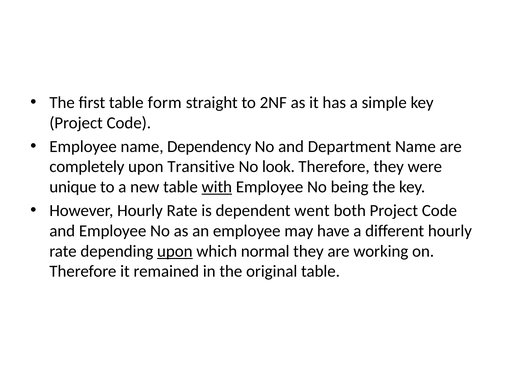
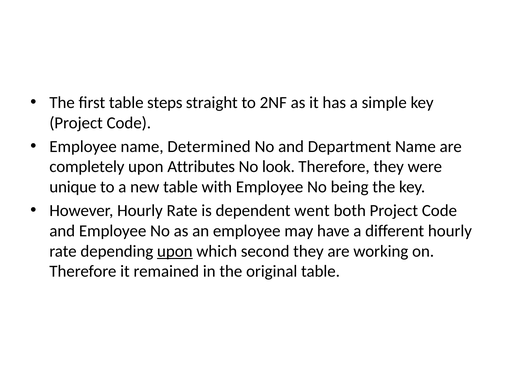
form: form -> steps
Dependency: Dependency -> Determined
Transitive: Transitive -> Attributes
with underline: present -> none
normal: normal -> second
